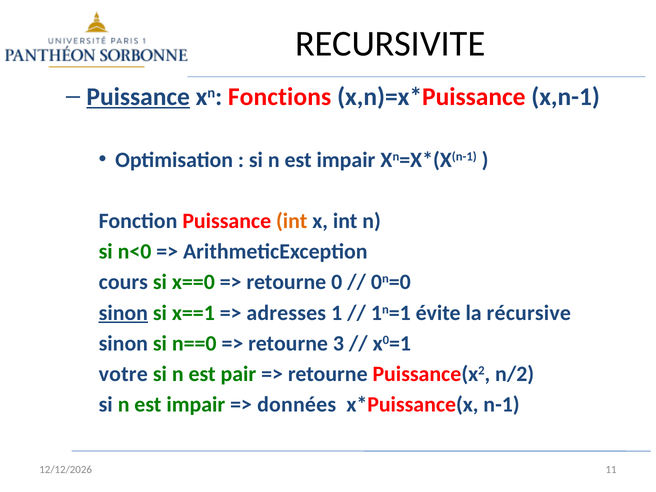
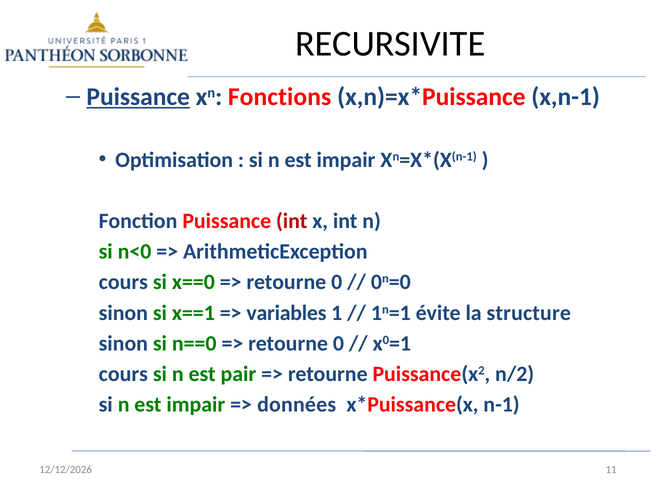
int at (292, 221) colour: orange -> red
sinon at (123, 313) underline: present -> none
adresses: adresses -> variables
récursive: récursive -> structure
3 at (338, 343): 3 -> 0
votre at (123, 374): votre -> cours
